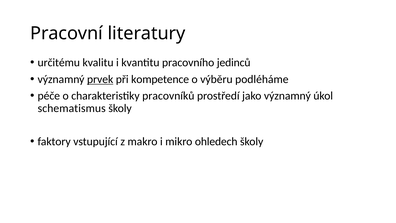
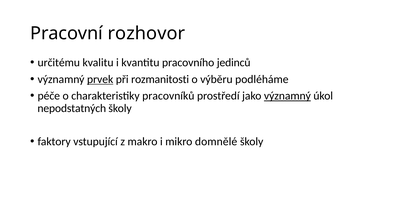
literatury: literatury -> rozhovor
kompetence: kompetence -> rozmanitosti
významný at (287, 96) underline: none -> present
schematismus: schematismus -> nepodstatných
ohledech: ohledech -> domnělé
